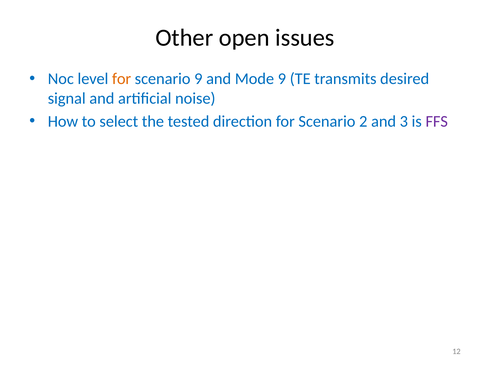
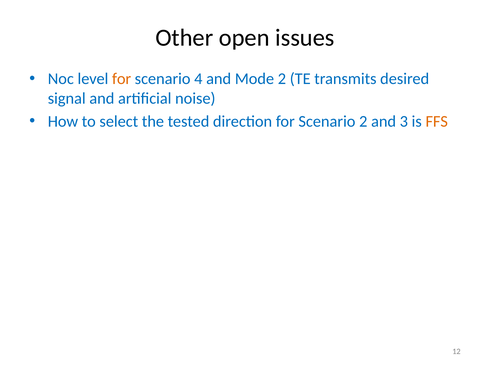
scenario 9: 9 -> 4
Mode 9: 9 -> 2
FFS colour: purple -> orange
